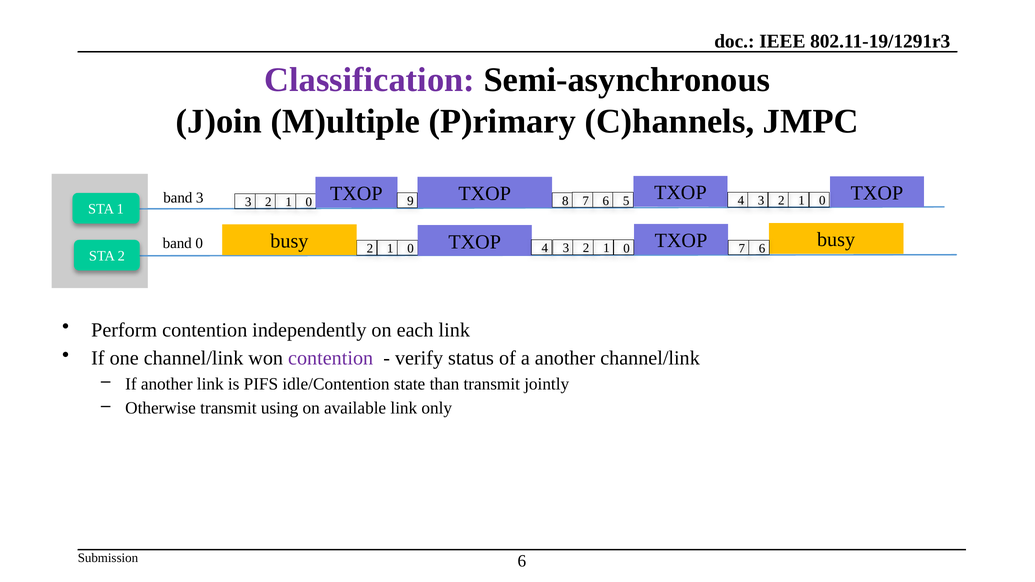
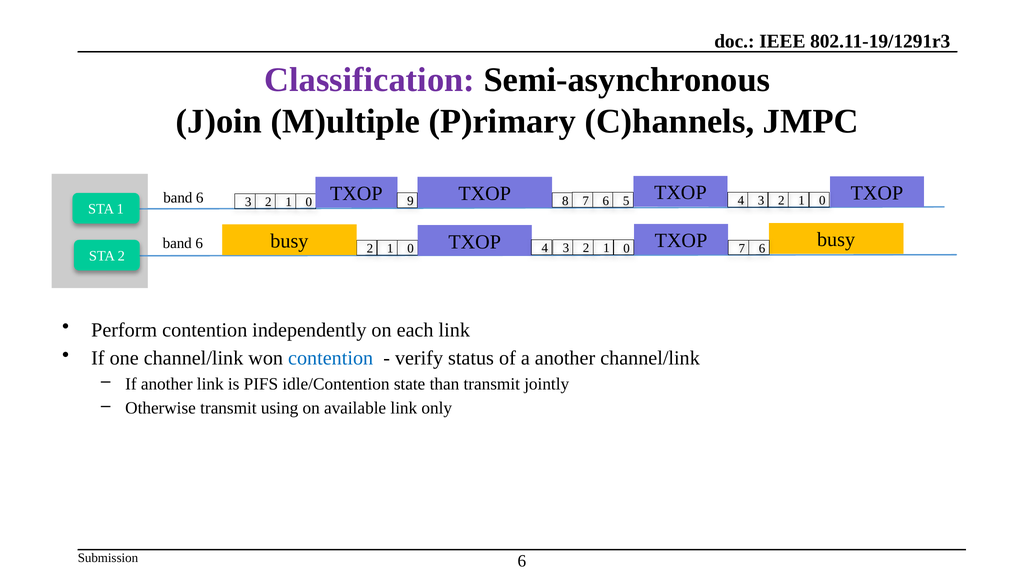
3 at (200, 198): 3 -> 6
0 at (199, 243): 0 -> 6
contention at (331, 358) colour: purple -> blue
